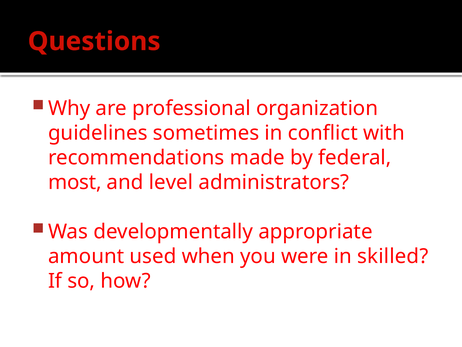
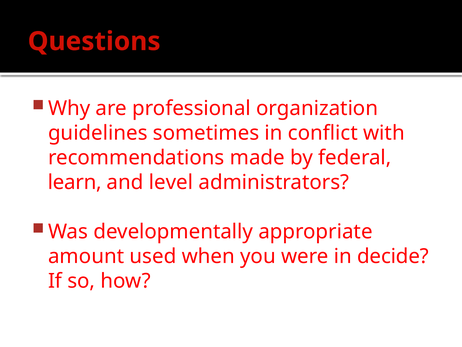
most: most -> learn
skilled: skilled -> decide
